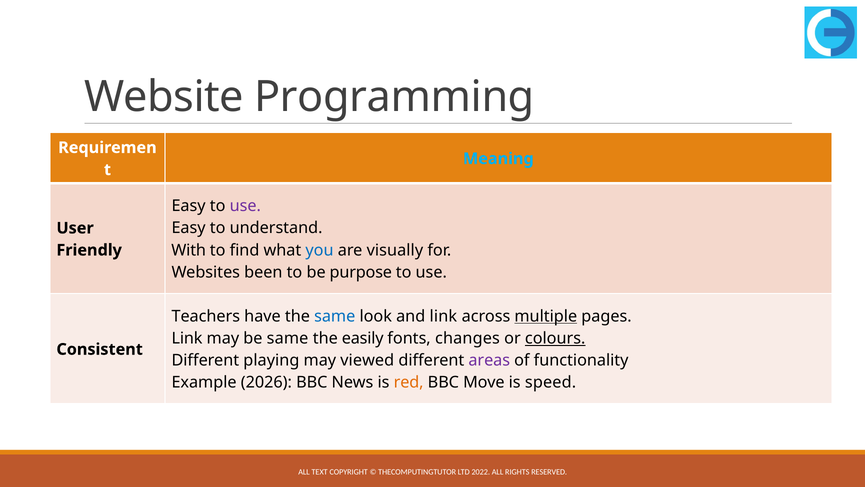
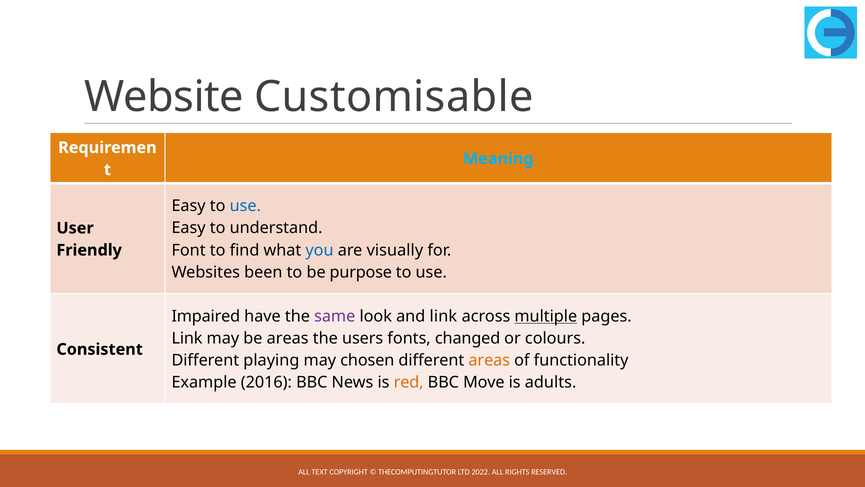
Programming: Programming -> Customisable
use at (245, 206) colour: purple -> blue
With: With -> Font
Teachers: Teachers -> Impaired
same at (335, 316) colour: blue -> purple
be same: same -> areas
easily: easily -> users
changes: changes -> changed
colours underline: present -> none
viewed: viewed -> chosen
areas at (489, 360) colour: purple -> orange
2026: 2026 -> 2016
speed: speed -> adults
